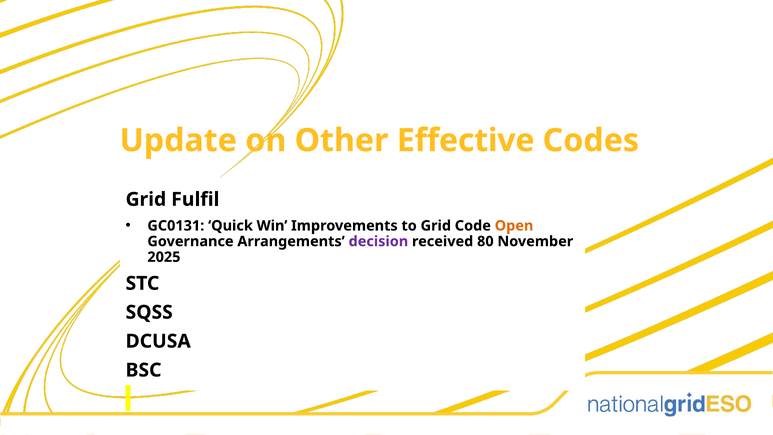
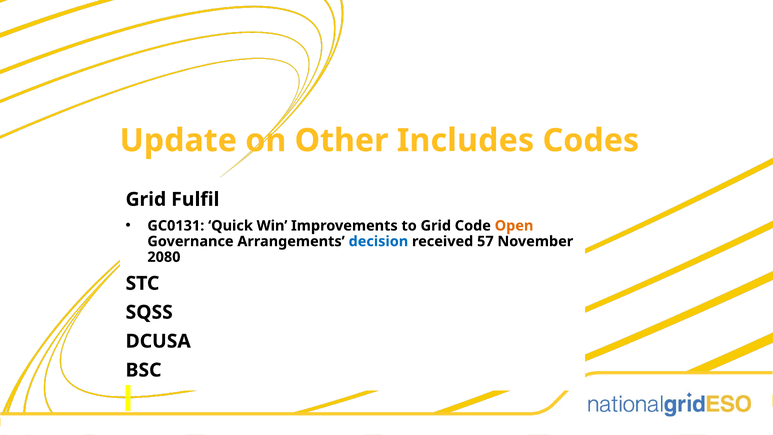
Effective: Effective -> Includes
decision colour: purple -> blue
80: 80 -> 57
2025: 2025 -> 2080
